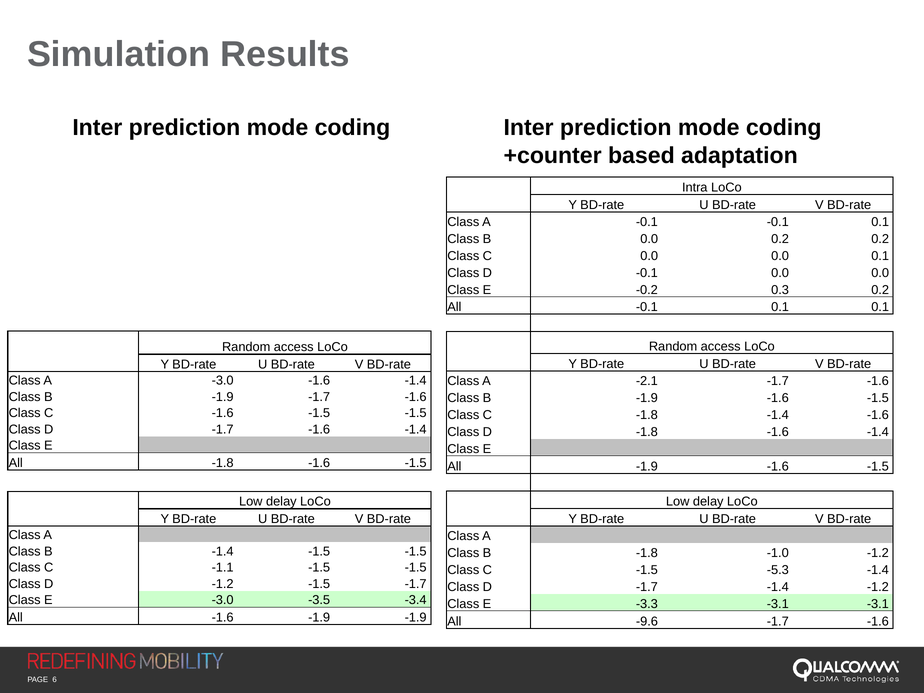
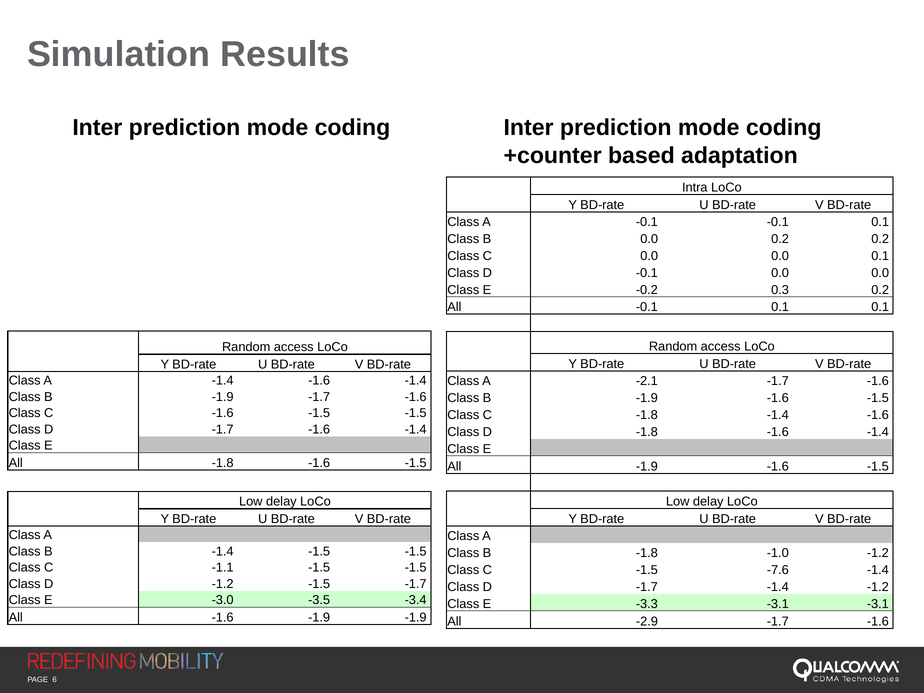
A -3.0: -3.0 -> -1.4
-5.3: -5.3 -> -7.6
-9.6: -9.6 -> -2.9
